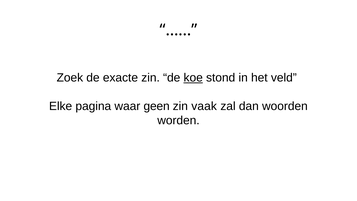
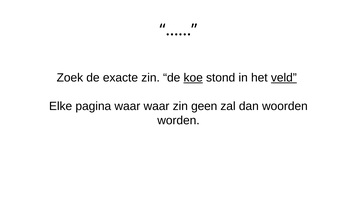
veld underline: none -> present
waar geen: geen -> waar
vaak: vaak -> geen
